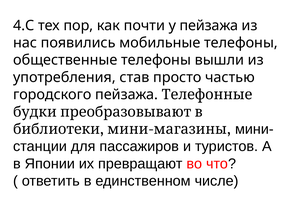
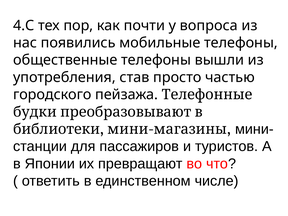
у пейзажа: пейзажа -> вопроса
